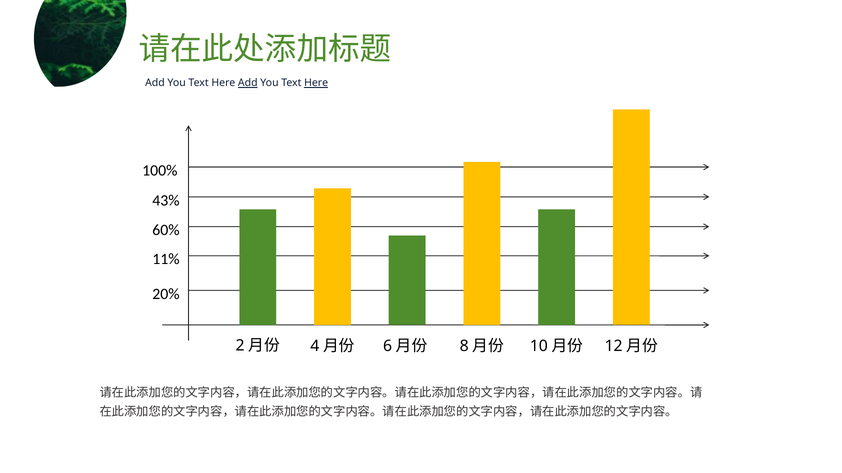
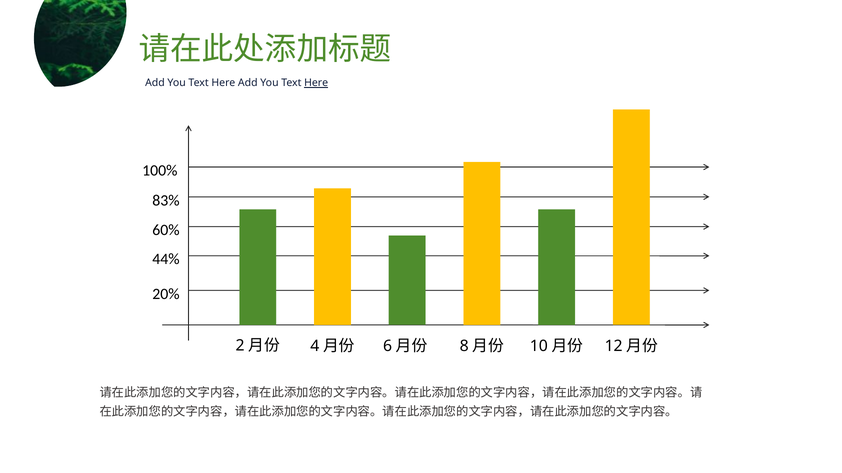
Add at (248, 83) underline: present -> none
43%: 43% -> 83%
11%: 11% -> 44%
